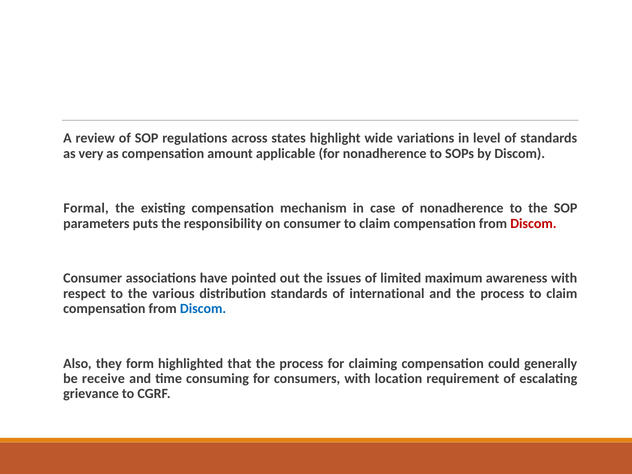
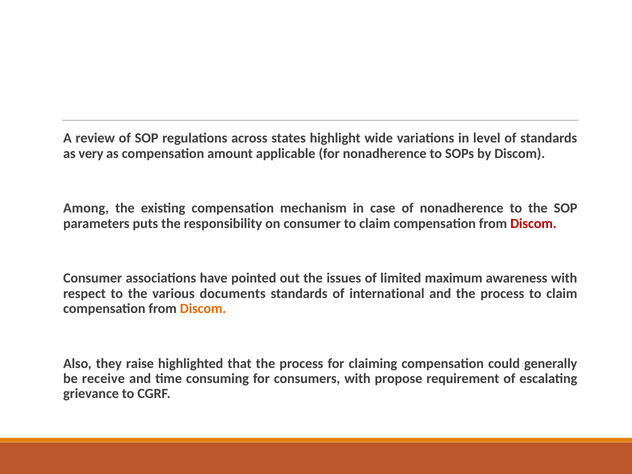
Formal: Formal -> Among
distribution: distribution -> documents
Discom at (203, 309) colour: blue -> orange
form: form -> raise
location: location -> propose
